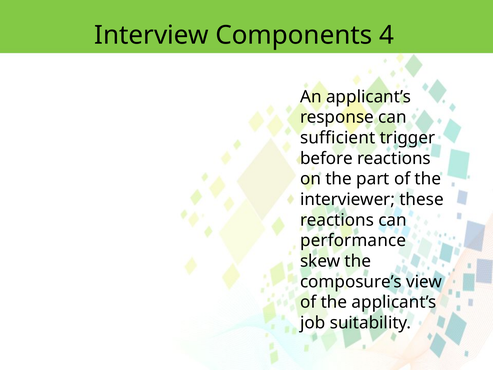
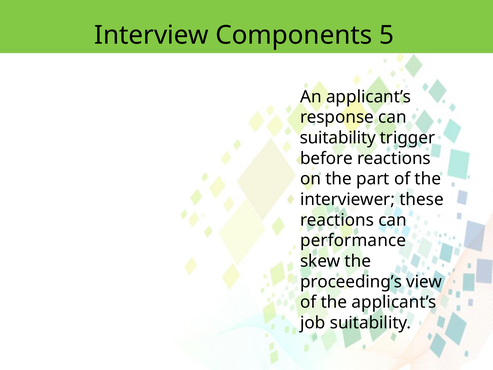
4: 4 -> 5
sufficient at (338, 138): sufficient -> suitability
composure’s: composure’s -> proceeding’s
